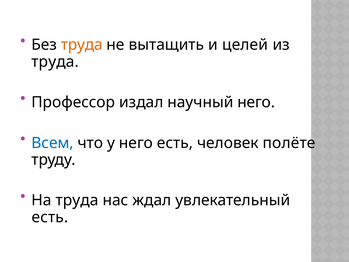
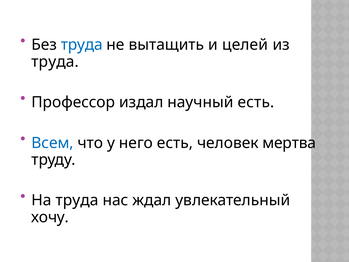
труда at (82, 45) colour: orange -> blue
научный него: него -> есть
полёте: полёте -> мертва
есть at (50, 217): есть -> хочу
